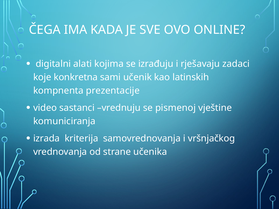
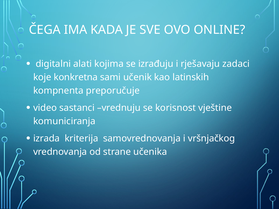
prezentacije: prezentacije -> preporučuje
pismenoj: pismenoj -> korisnost
